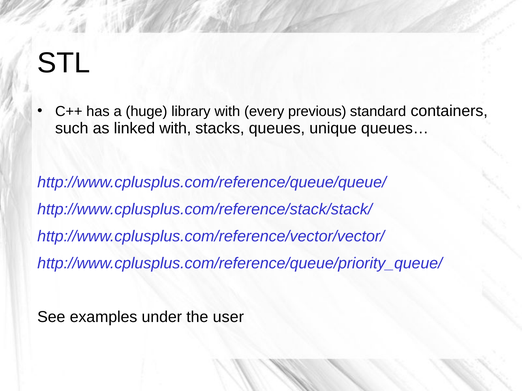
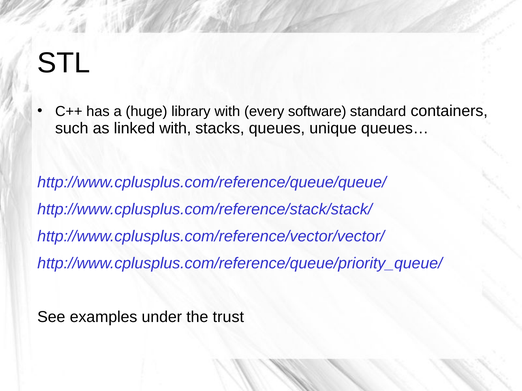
previous: previous -> software
user: user -> trust
